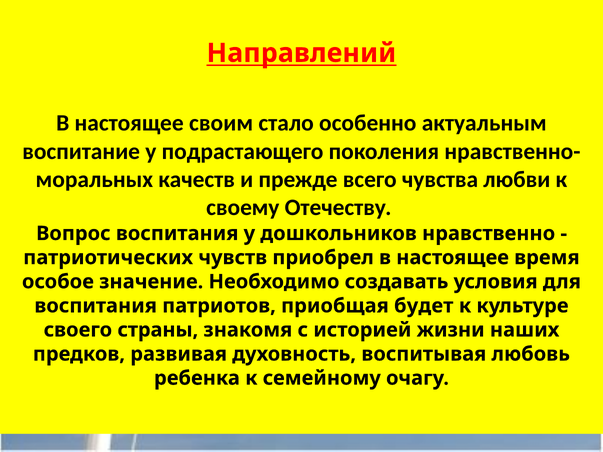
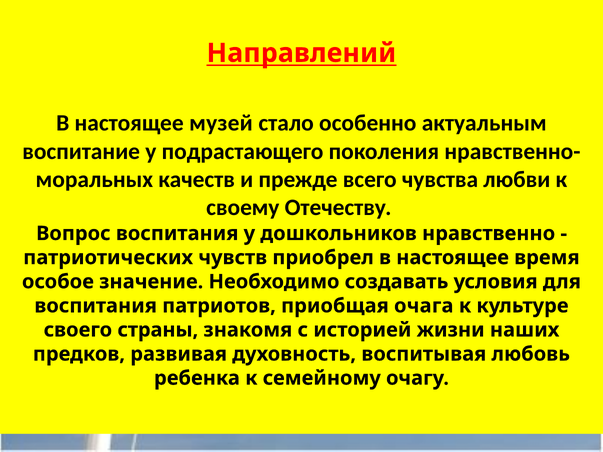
своим: своим -> музей
будет: будет -> очага
